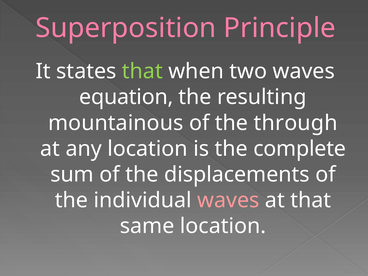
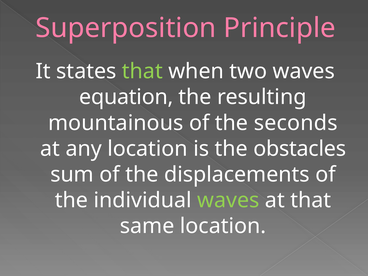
through: through -> seconds
complete: complete -> obstacles
waves at (228, 200) colour: pink -> light green
